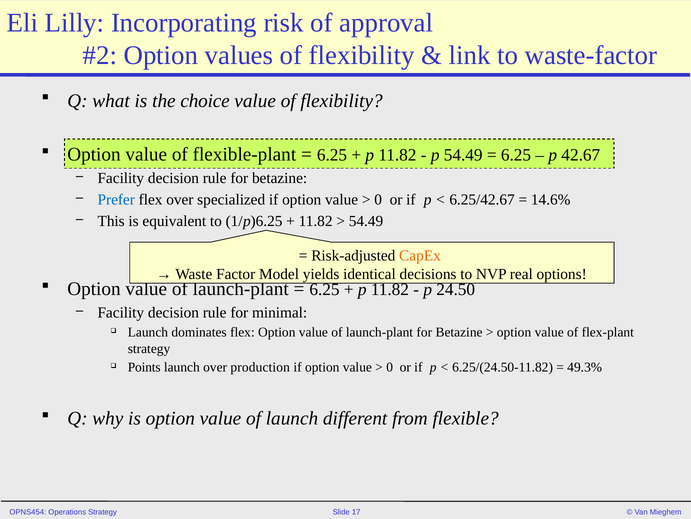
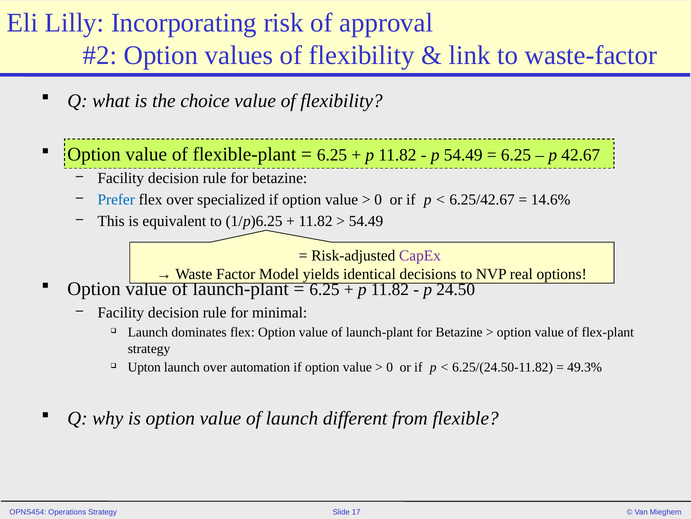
CapEx colour: orange -> purple
Points: Points -> Upton
production: production -> automation
